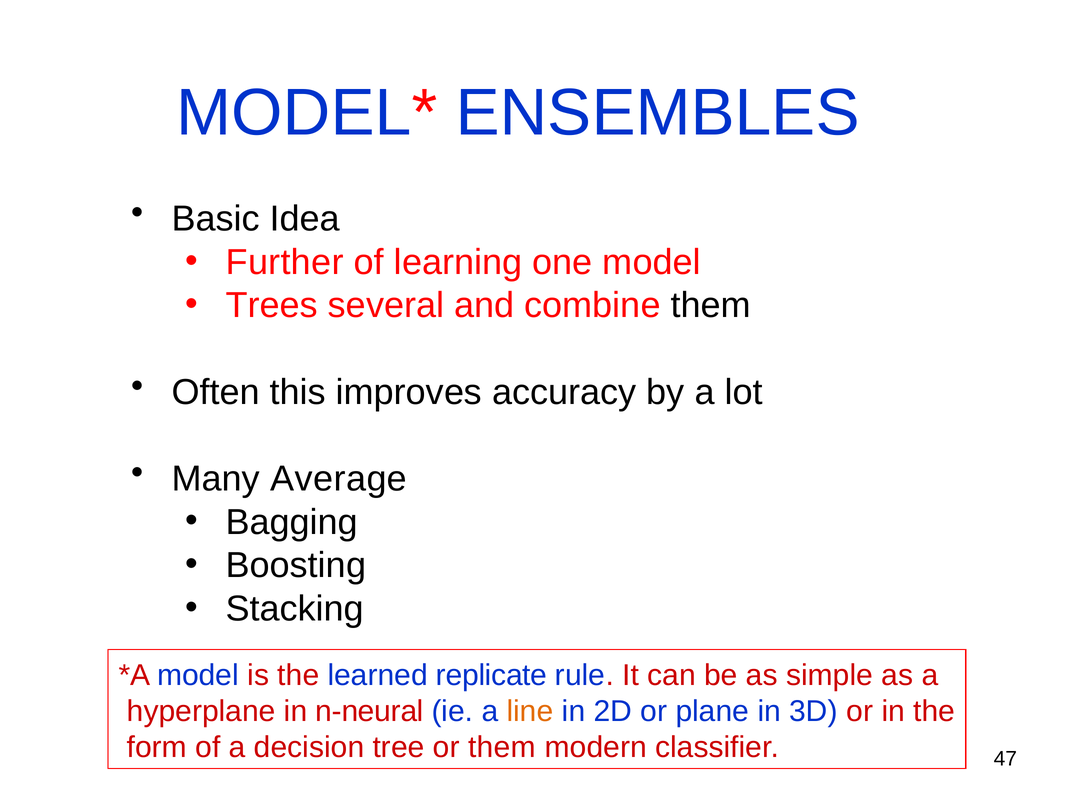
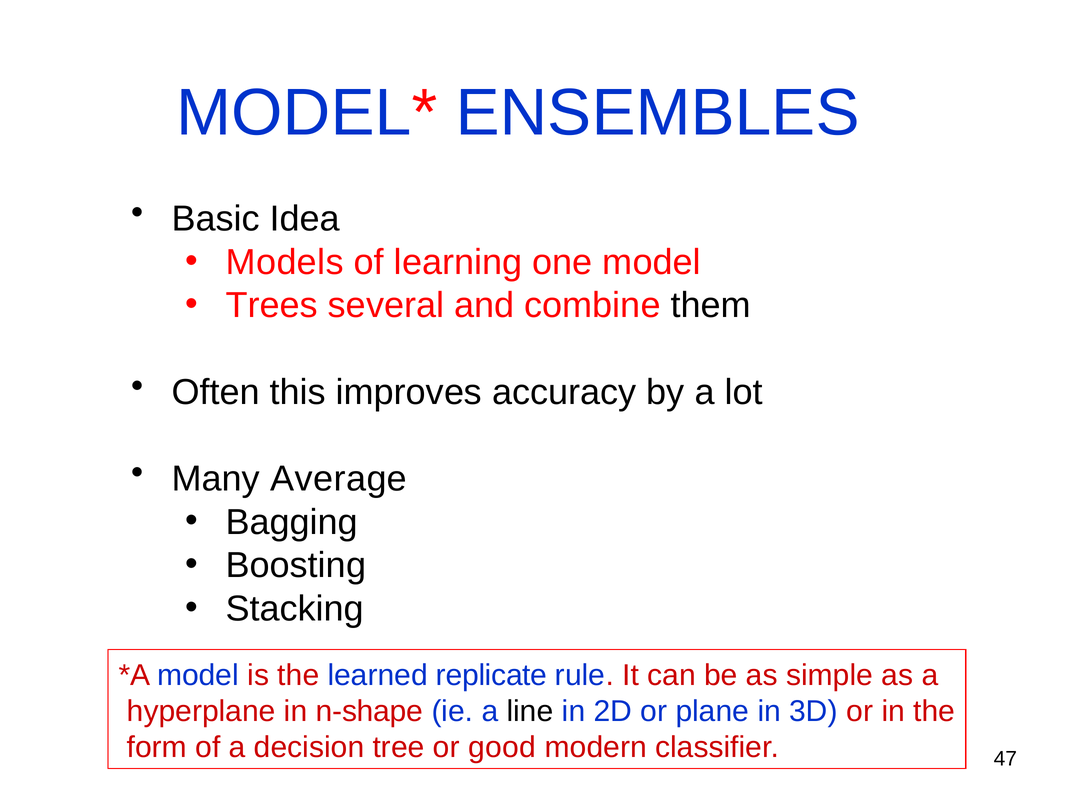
Further: Further -> Models
n-neural: n-neural -> n-shape
line colour: orange -> black
or them: them -> good
